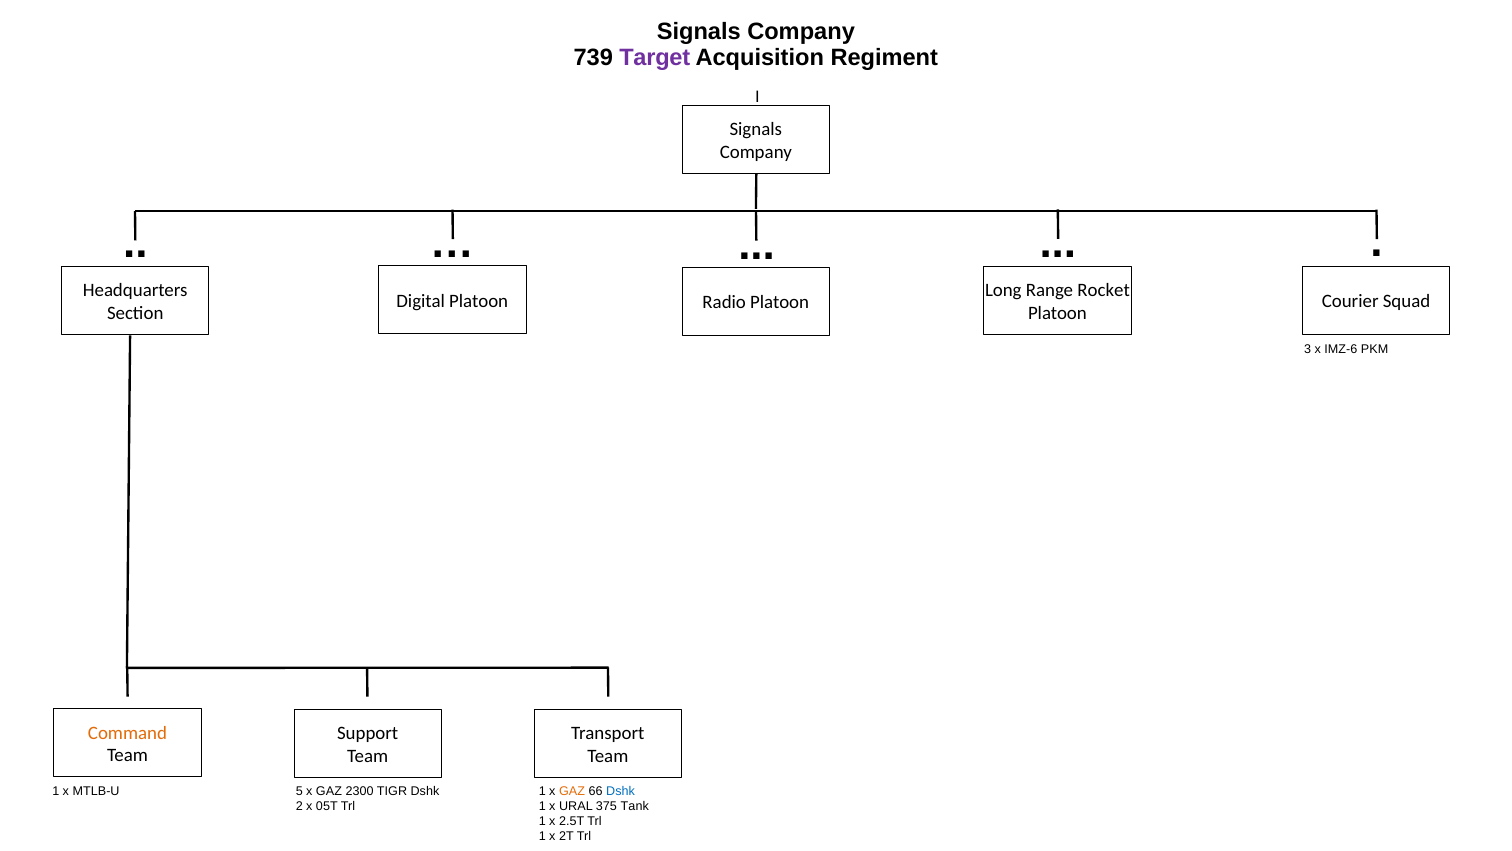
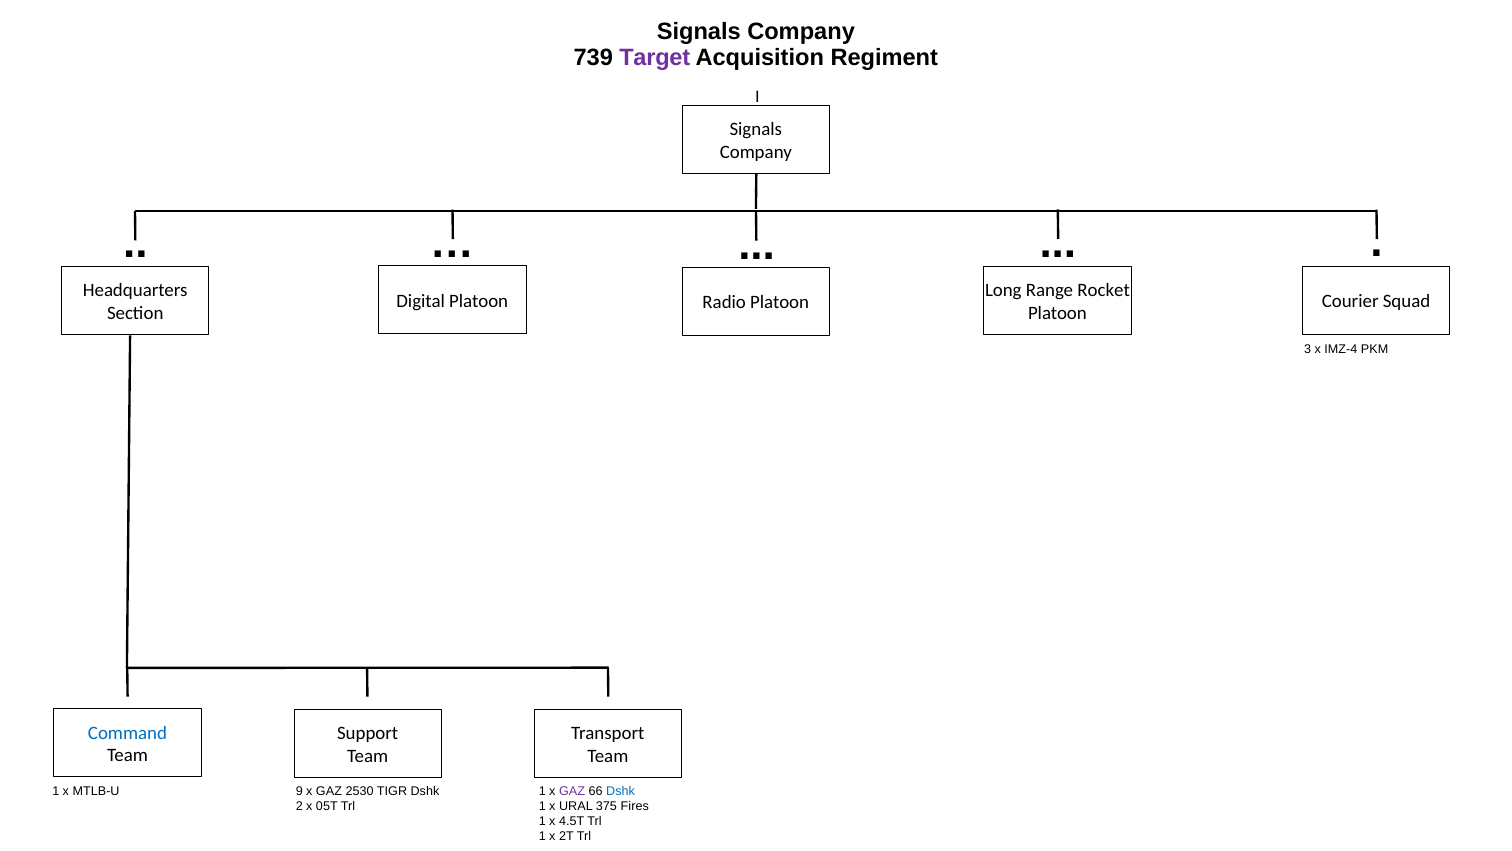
IMZ-6: IMZ-6 -> IMZ-4
Command colour: orange -> blue
5: 5 -> 9
2300: 2300 -> 2530
GAZ at (572, 790) colour: orange -> purple
Tank: Tank -> Fires
2.5T: 2.5T -> 4.5T
